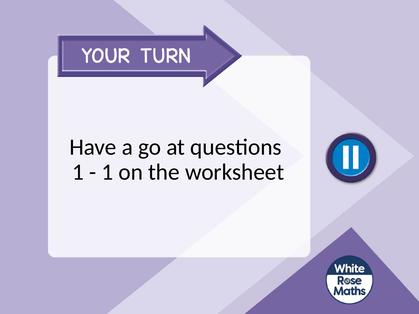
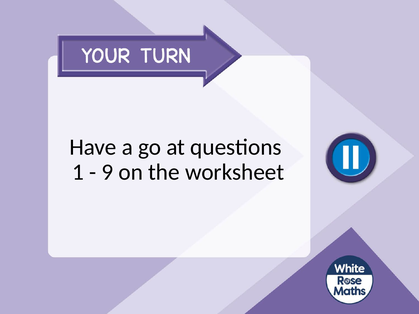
1 at (107, 172): 1 -> 9
